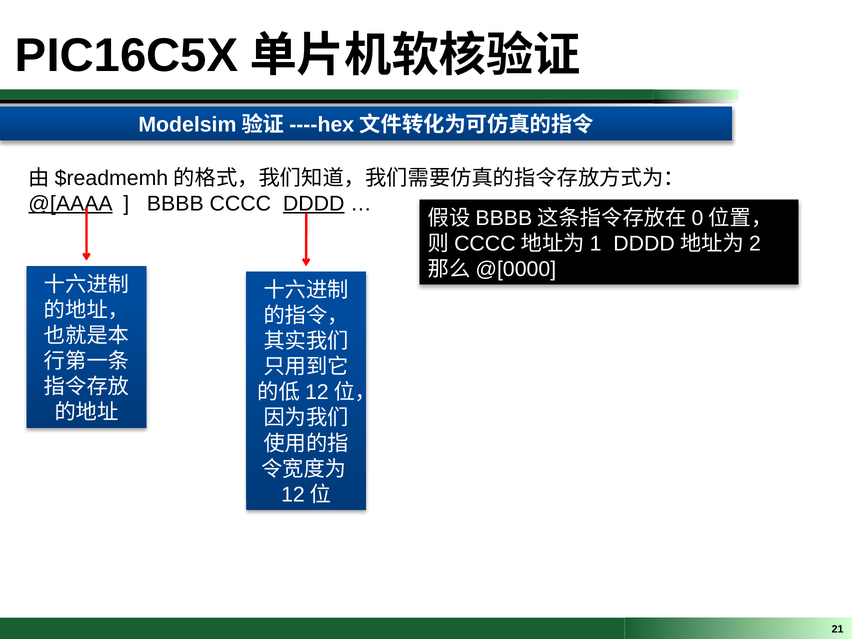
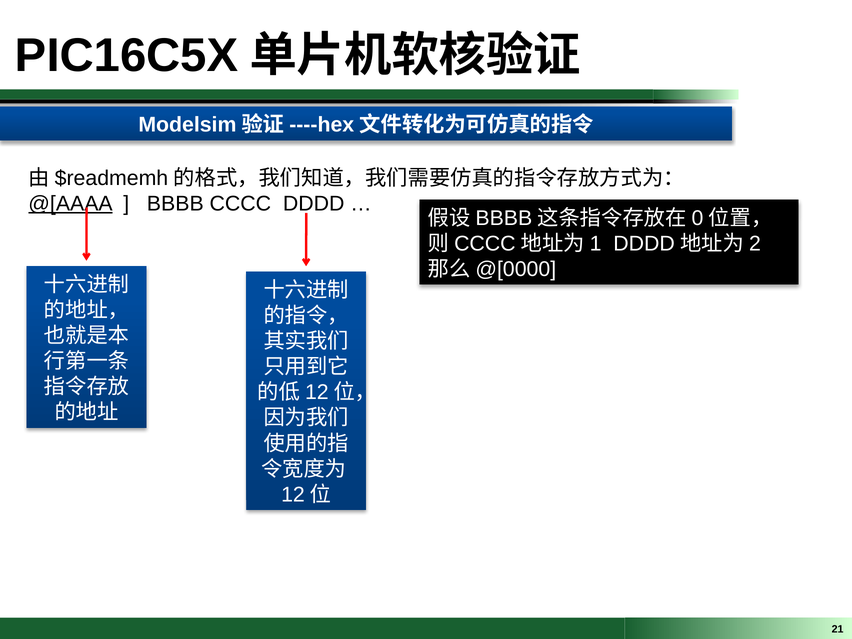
DDDD underline: present -> none
